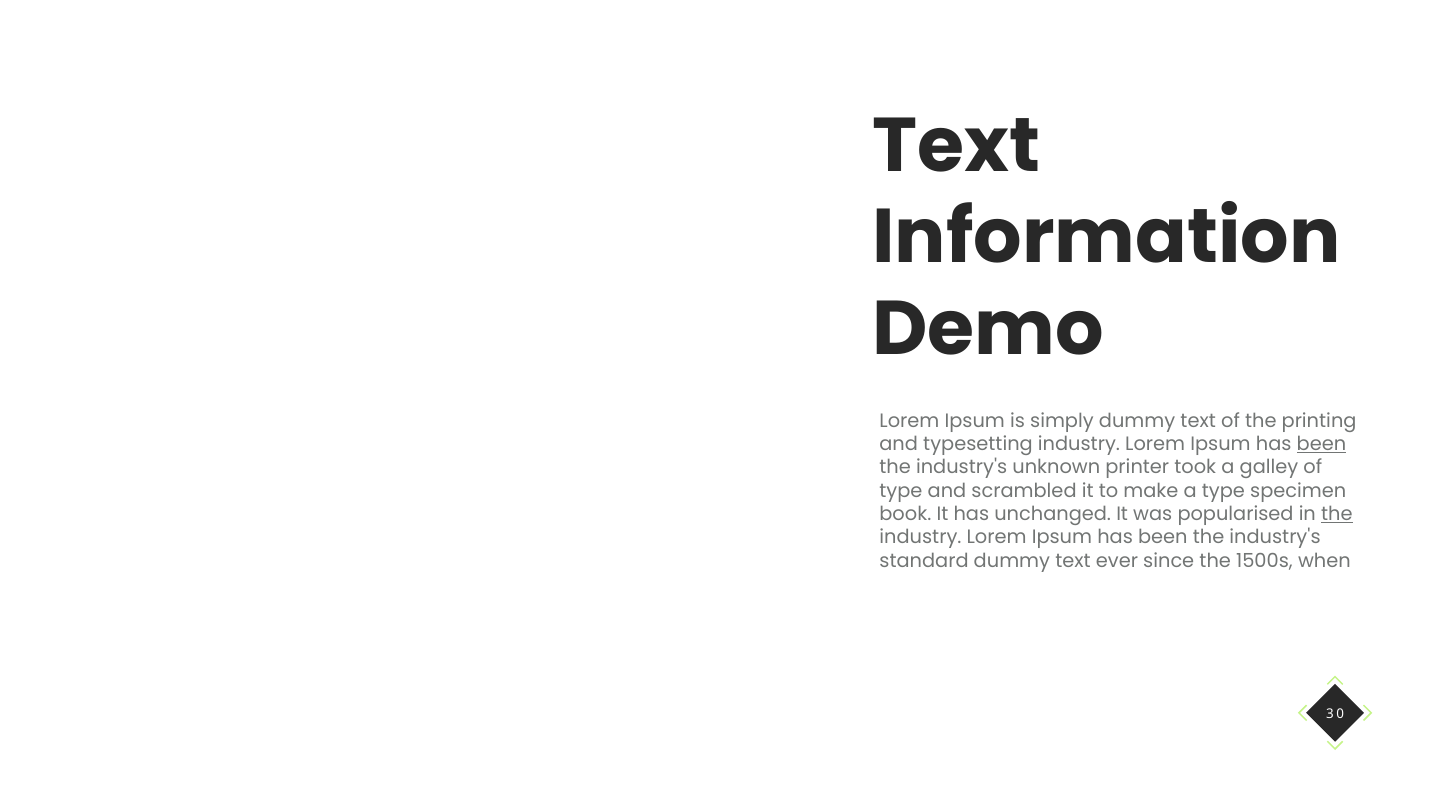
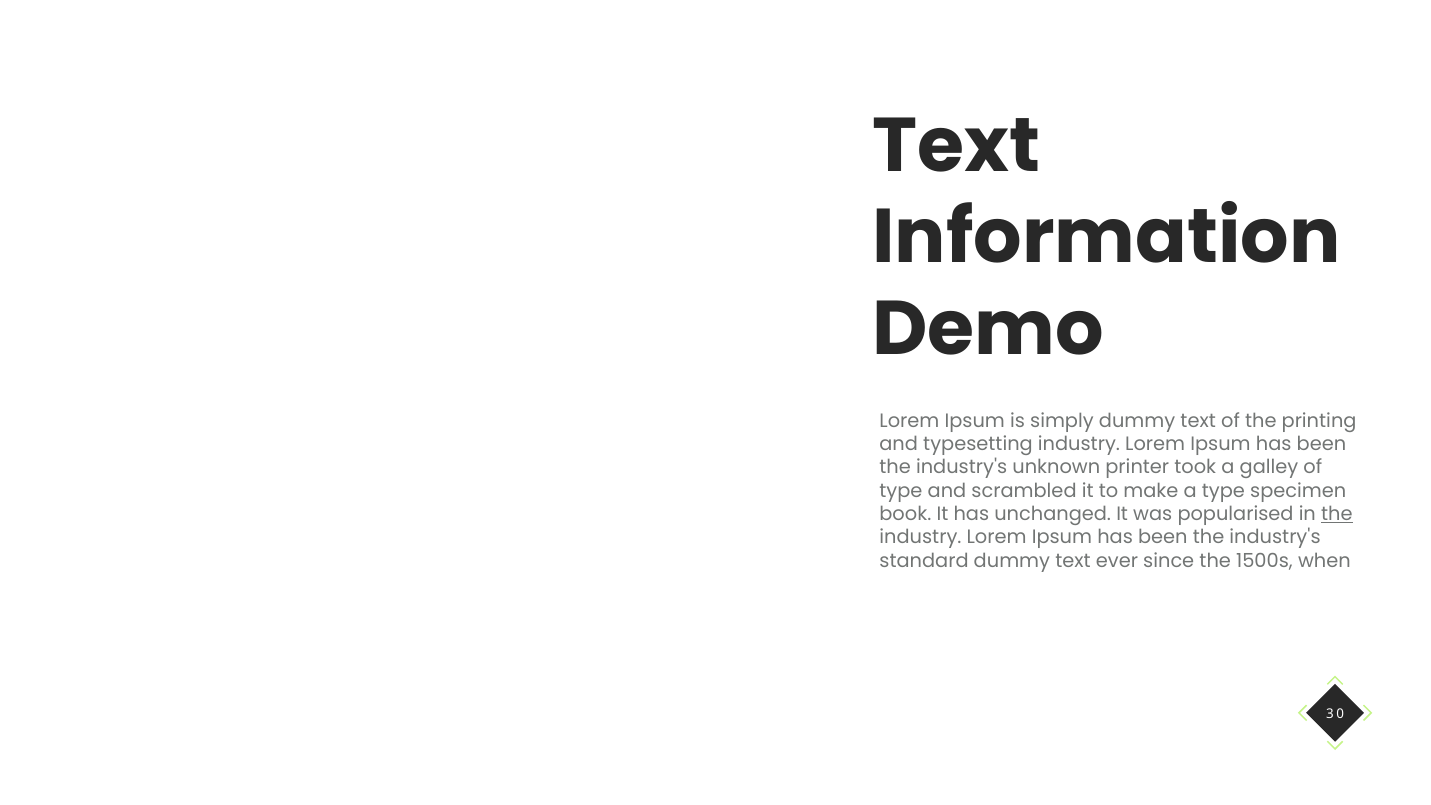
been at (1321, 444) underline: present -> none
